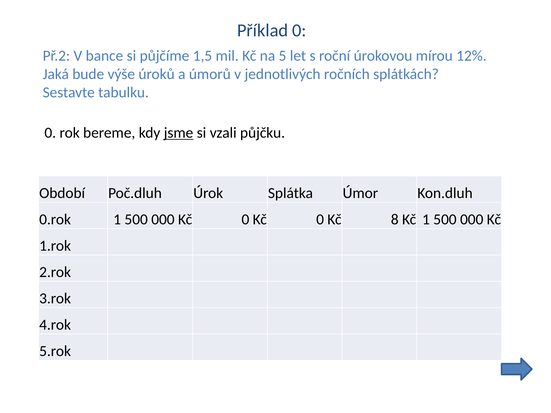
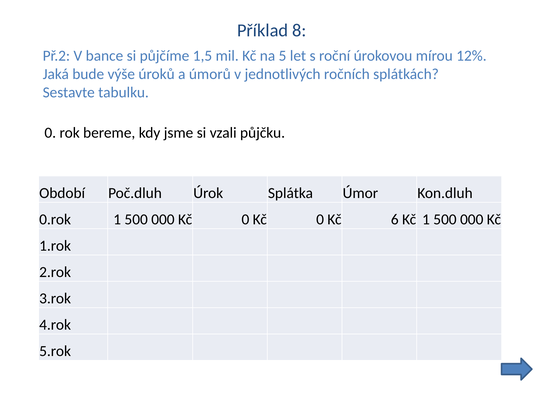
Příklad 0: 0 -> 8
jsme underline: present -> none
8: 8 -> 6
